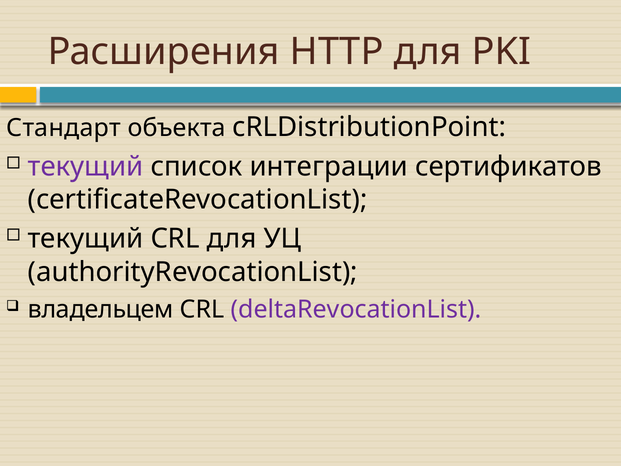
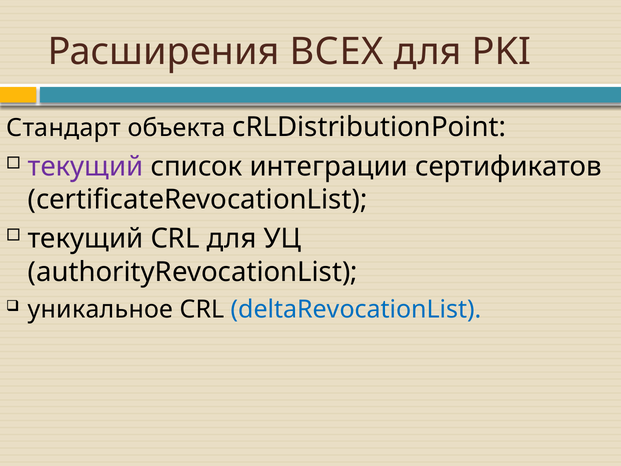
HTTP: HTTP -> ВСЕХ
владельцем: владельцем -> уникальное
deltaRevocationList colour: purple -> blue
